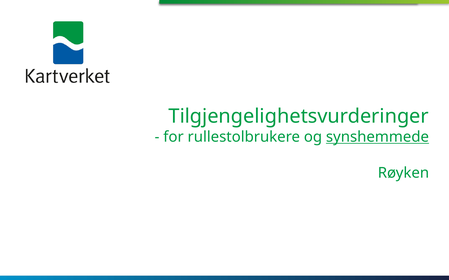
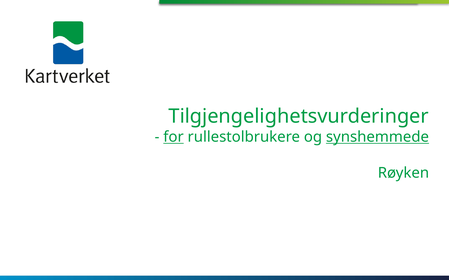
for underline: none -> present
